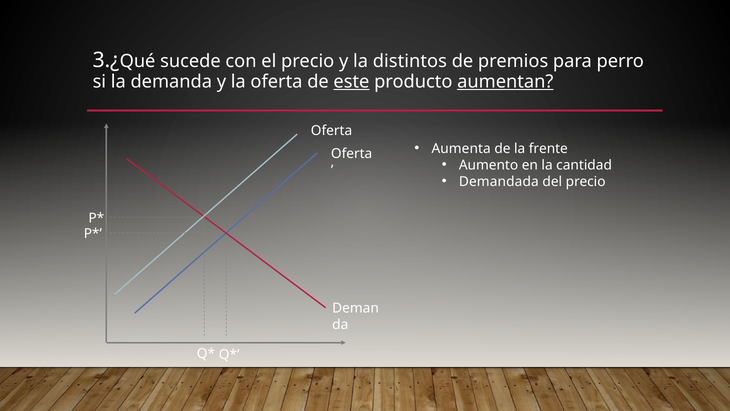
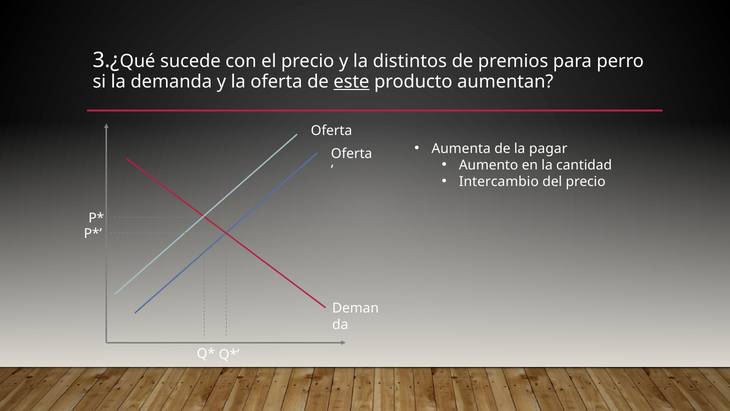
aumentan underline: present -> none
frente: frente -> pagar
Demandada: Demandada -> Intercambio
